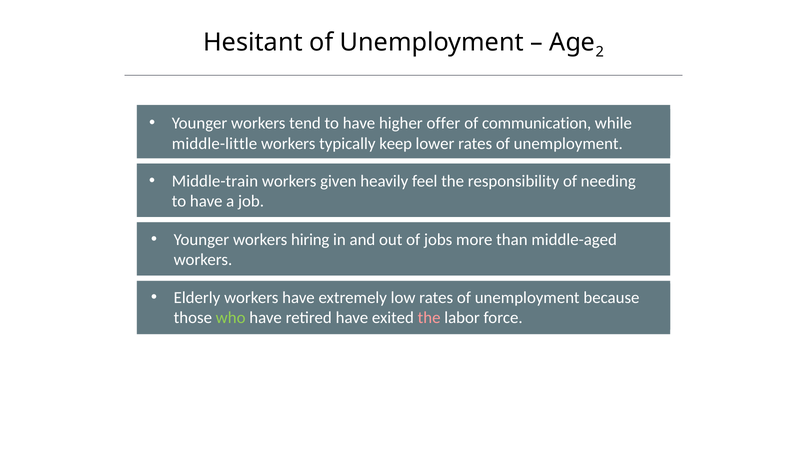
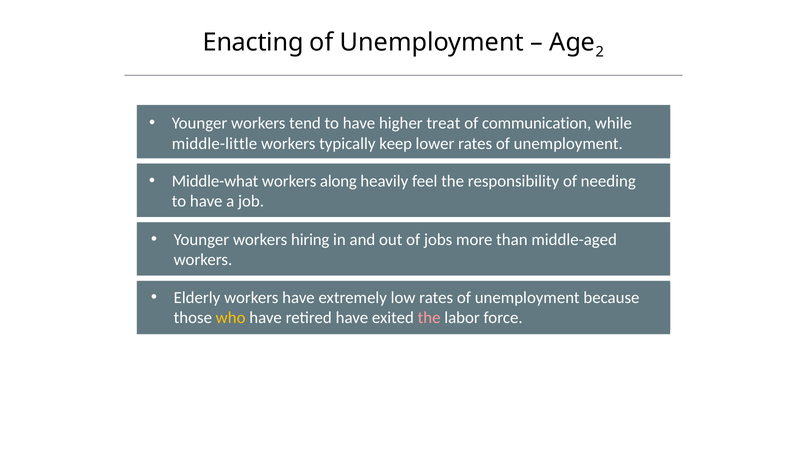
Hesitant: Hesitant -> Enacting
offer: offer -> treat
Middle-train: Middle-train -> Middle-what
given: given -> along
who colour: light green -> yellow
